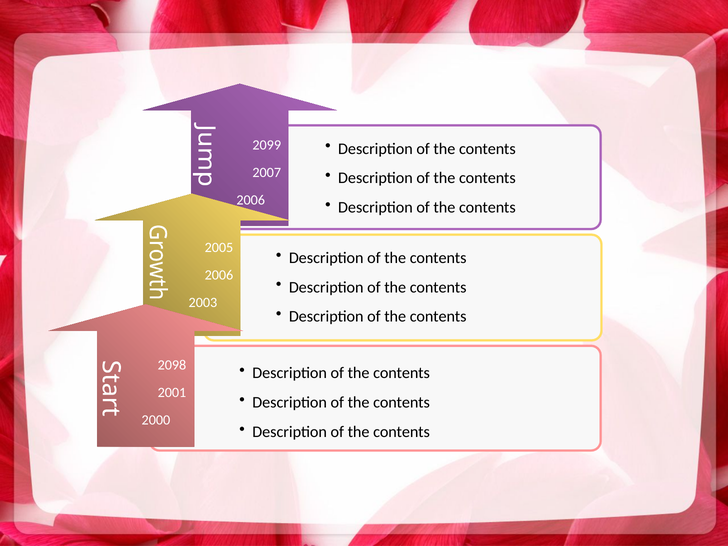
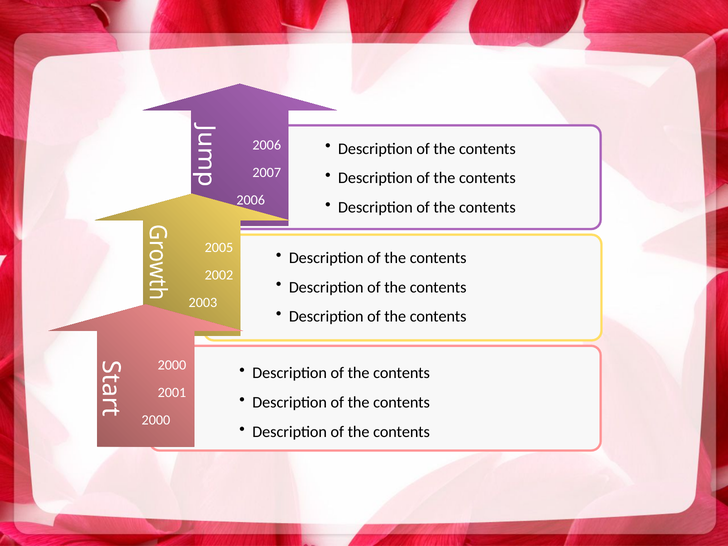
2099 at (267, 145): 2099 -> 2006
2006 at (219, 275): 2006 -> 2002
2098 at (172, 365): 2098 -> 2000
